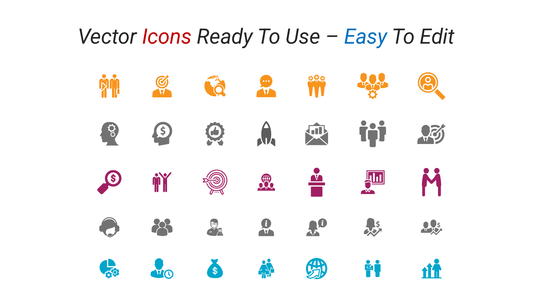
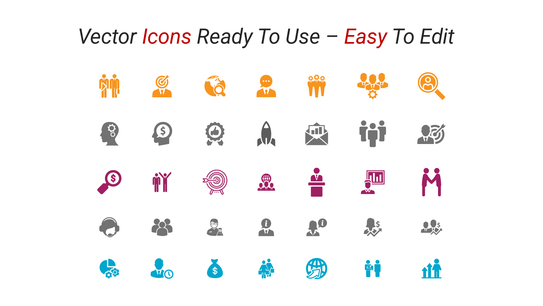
Easy colour: blue -> red
